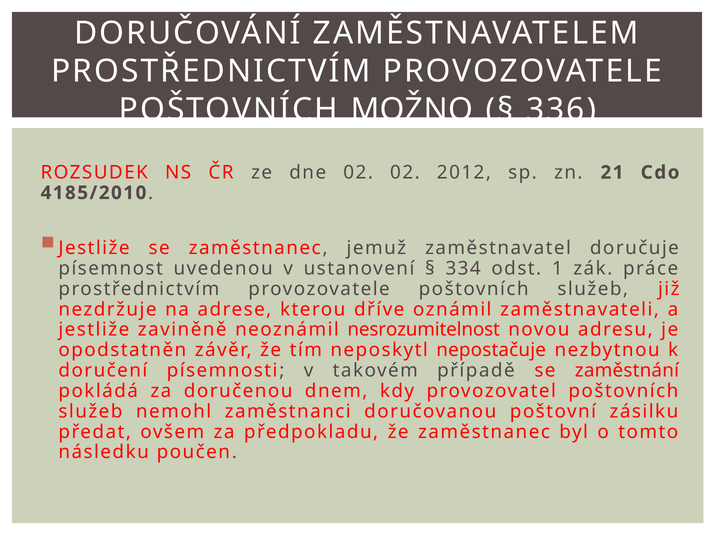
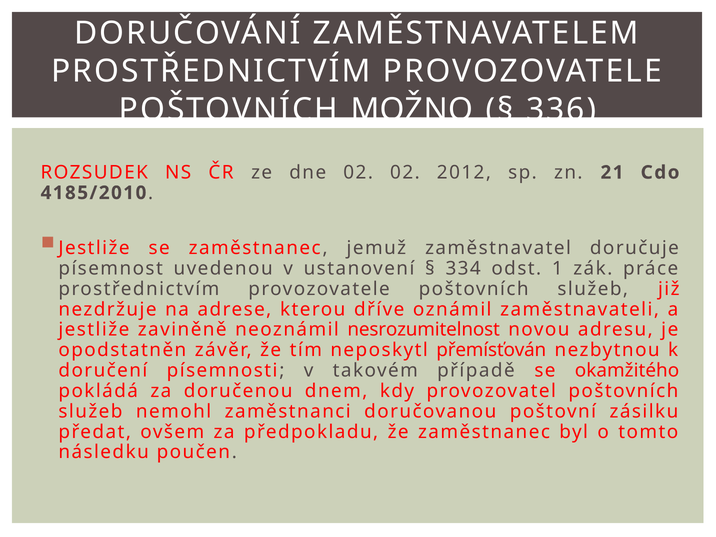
nepostačuje: nepostačuje -> přemísťován
zaměstnání: zaměstnání -> okamžitého
